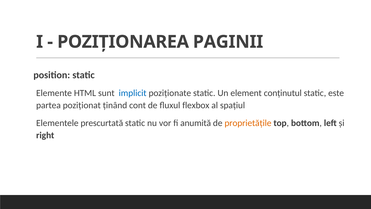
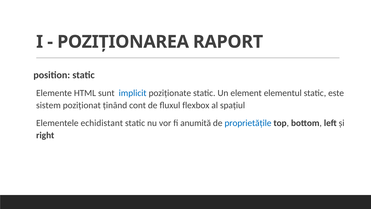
PAGINII: PAGINII -> RAPORT
conținutul: conținutul -> elementul
partea: partea -> sistem
prescurtată: prescurtată -> echidistant
proprietățile colour: orange -> blue
